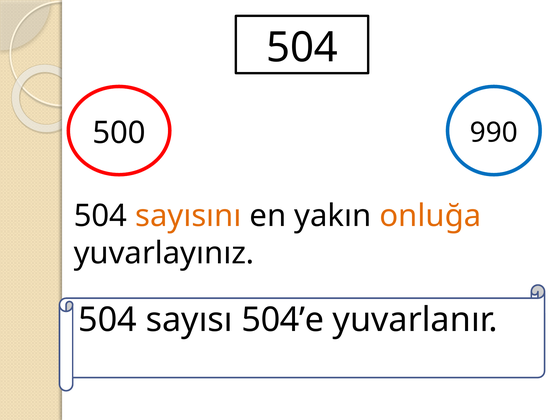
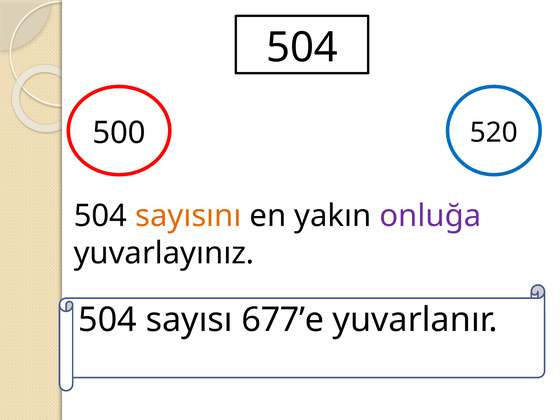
990: 990 -> 520
onluğa colour: orange -> purple
504’e: 504’e -> 677’e
